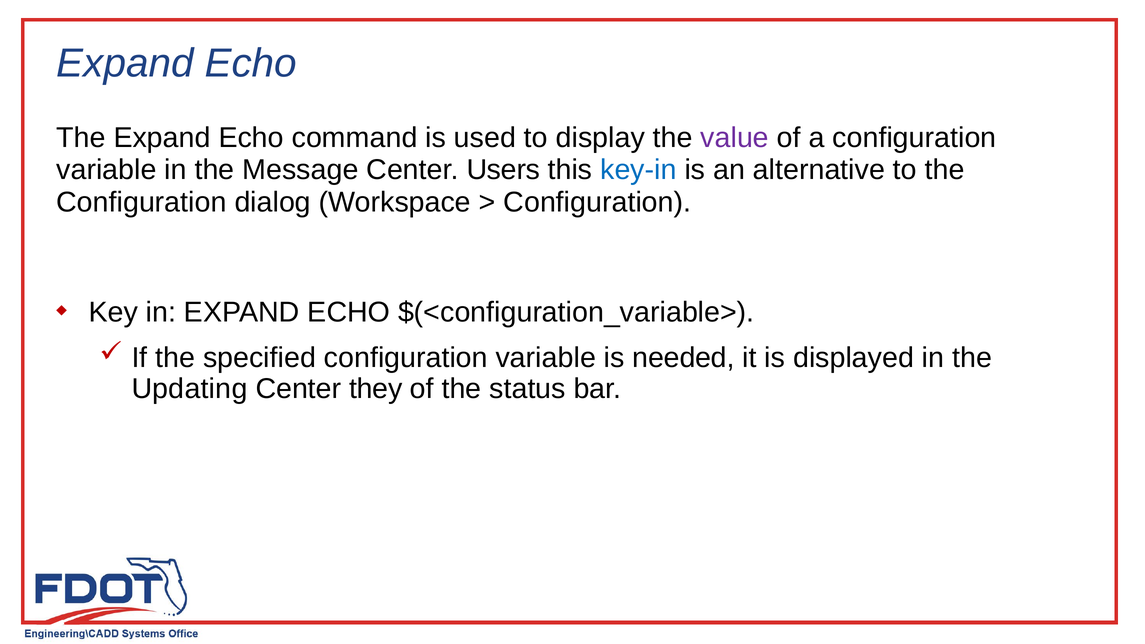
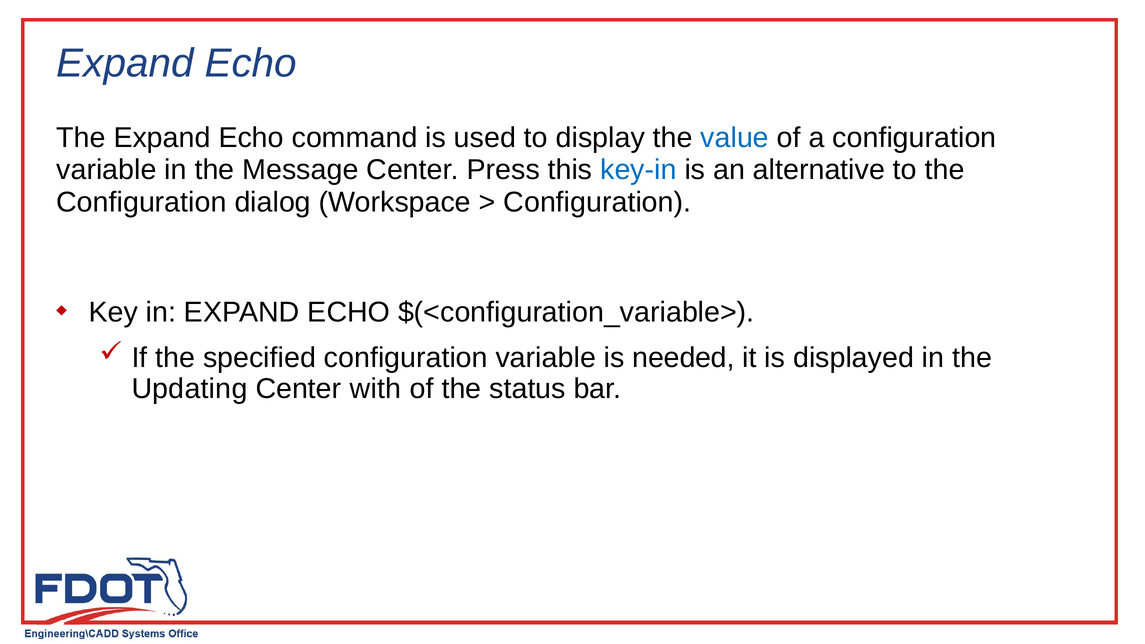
value colour: purple -> blue
Users: Users -> Press
they: they -> with
